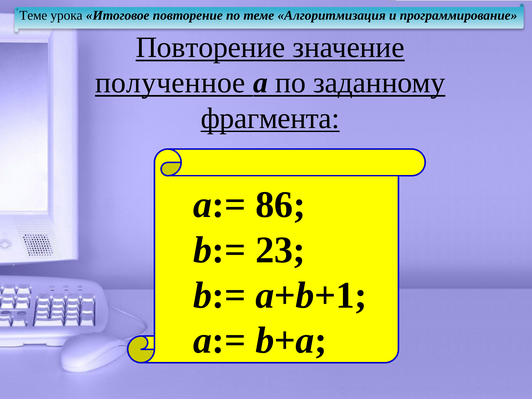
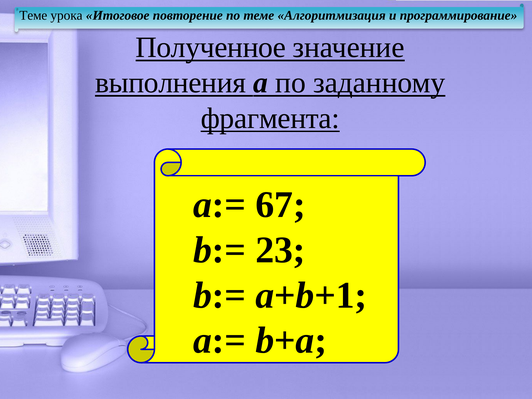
Повторение at (210, 47): Повторение -> Полученное
полученное: полученное -> выполнения
86: 86 -> 67
